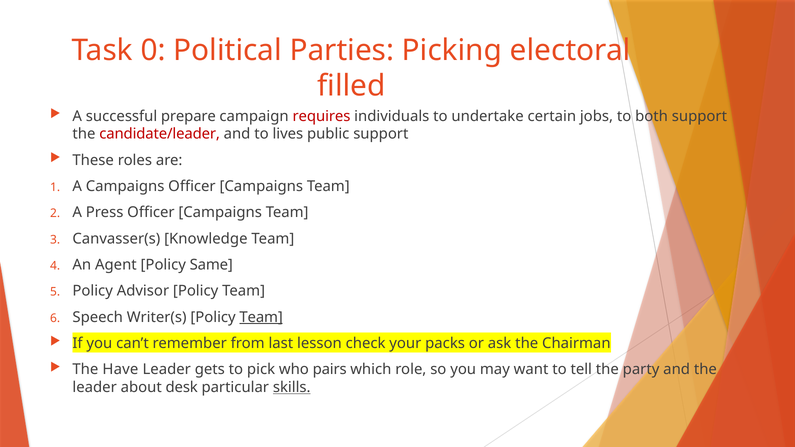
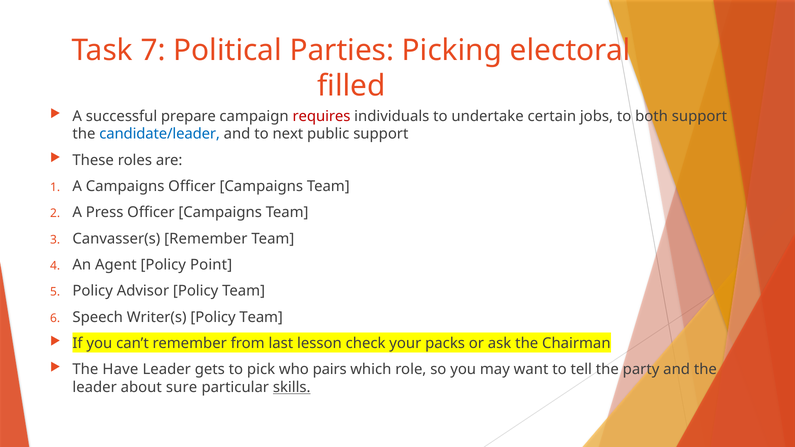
0: 0 -> 7
candidate/leader colour: red -> blue
lives: lives -> next
Canvasser(s Knowledge: Knowledge -> Remember
Same: Same -> Point
Team at (261, 317) underline: present -> none
desk: desk -> sure
